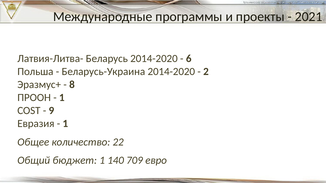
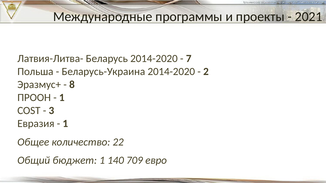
6: 6 -> 7
9: 9 -> 3
